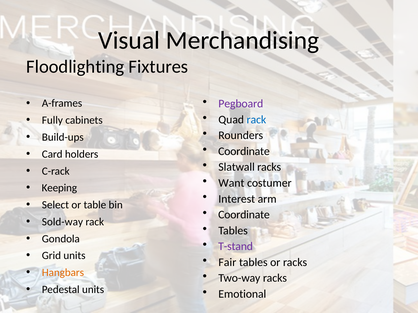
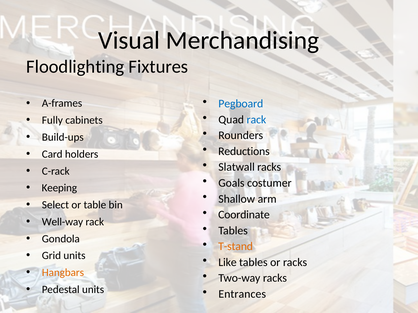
Pegboard colour: purple -> blue
Coordinate at (244, 152): Coordinate -> Reductions
Want: Want -> Goals
Interest: Interest -> Shallow
Sold-way: Sold-way -> Well-way
T-stand colour: purple -> orange
Fair: Fair -> Like
Emotional: Emotional -> Entrances
